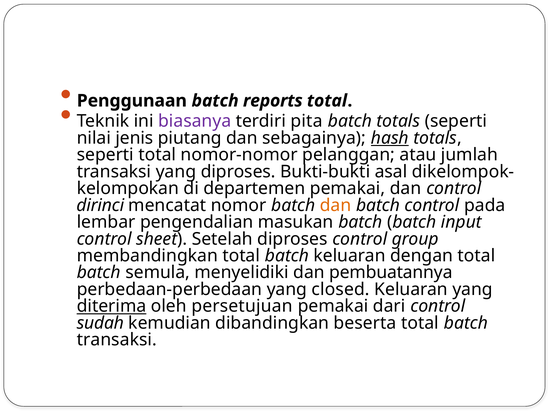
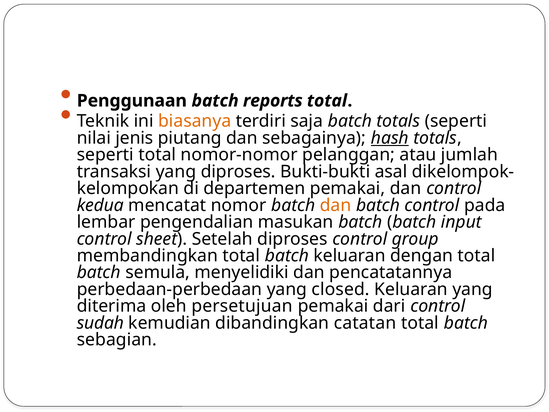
biasanya colour: purple -> orange
pita: pita -> saja
dirinci: dirinci -> kedua
pembuatannya: pembuatannya -> pencatatannya
diterima underline: present -> none
beserta: beserta -> catatan
transaksi at (117, 340): transaksi -> sebagian
